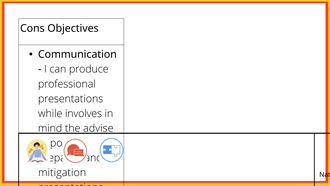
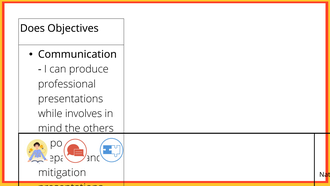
Cons: Cons -> Does
the advise: advise -> others
